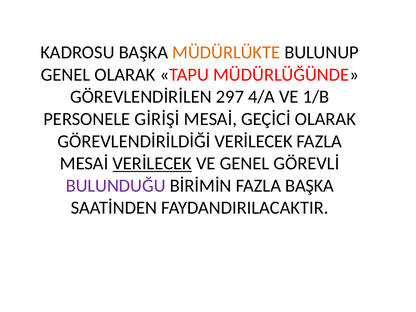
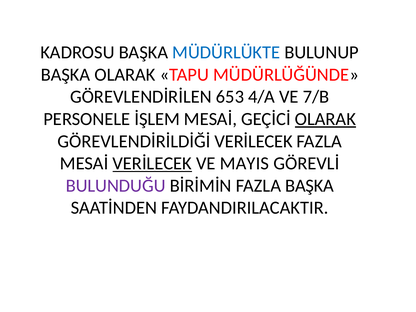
MÜDÜRLÜKTE colour: orange -> blue
GENEL at (65, 75): GENEL -> BAŞKA
297: 297 -> 653
1/B: 1/B -> 7/B
GİRİŞİ: GİRİŞİ -> İŞLEM
OLARAK at (325, 119) underline: none -> present
VE GENEL: GENEL -> MAYIS
